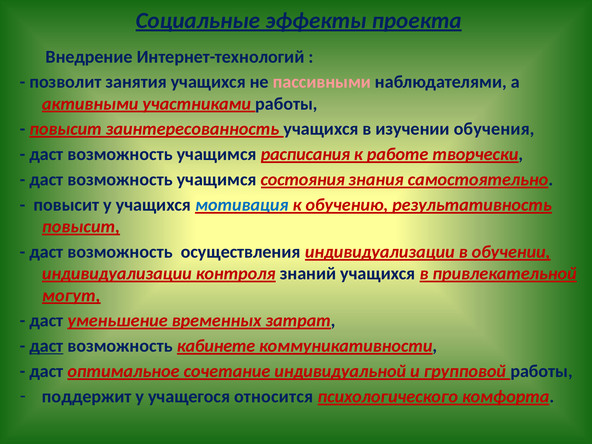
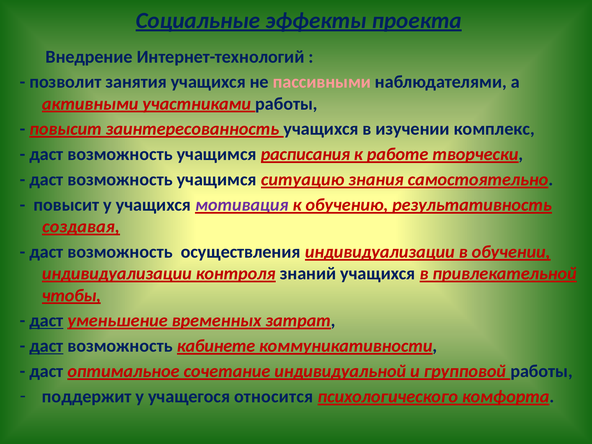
обучения: обучения -> комплекс
состояния: состояния -> ситуацию
мотивация colour: blue -> purple
повысит at (81, 227): повысит -> создавая
могут: могут -> чтобы
даст at (46, 321) underline: none -> present
